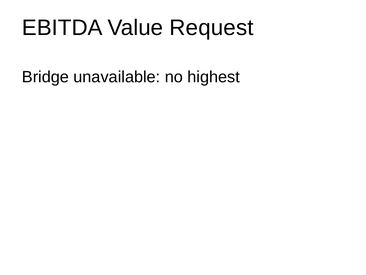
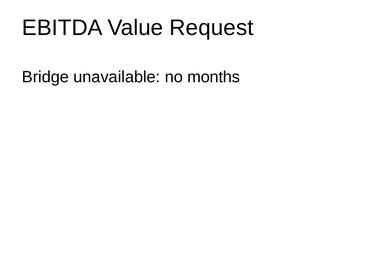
highest: highest -> months
